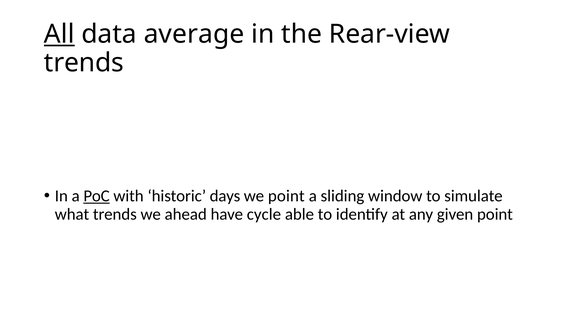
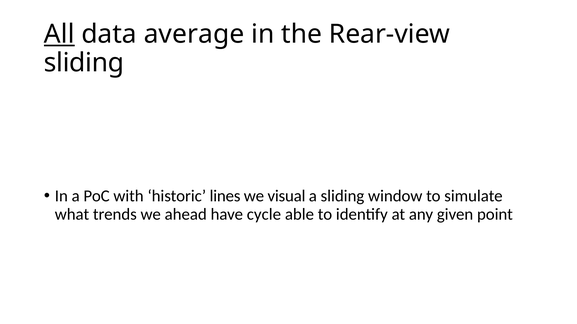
trends at (84, 63): trends -> sliding
PoC underline: present -> none
days: days -> lines
we point: point -> visual
